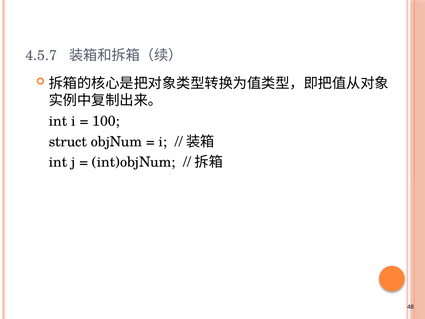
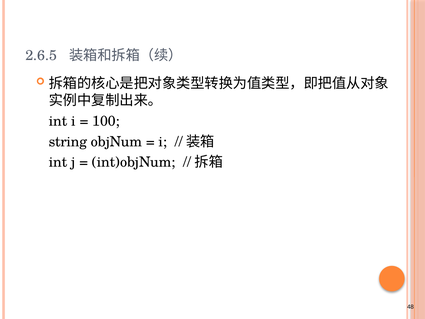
4.5.7: 4.5.7 -> 2.6.5
struct: struct -> string
